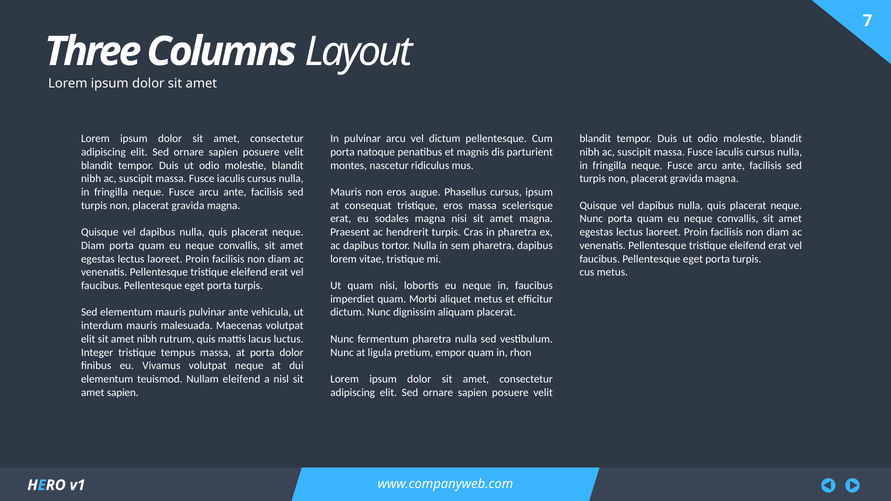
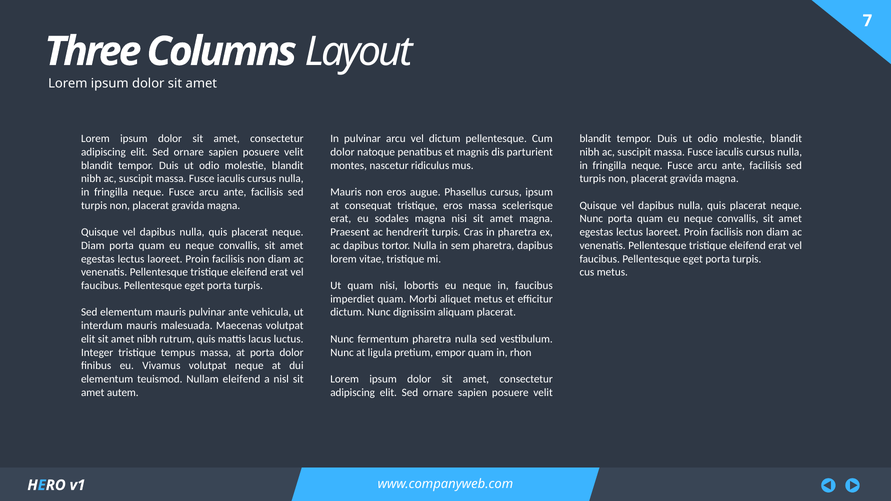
porta at (342, 152): porta -> dolor
amet sapien: sapien -> autem
